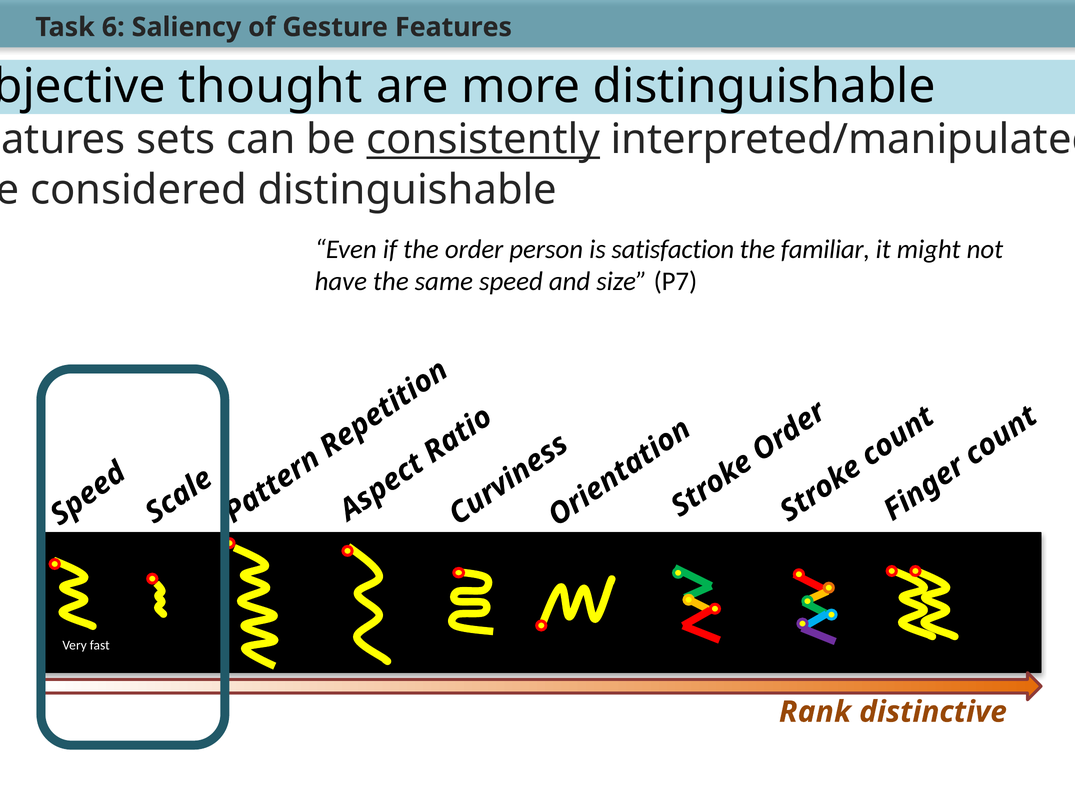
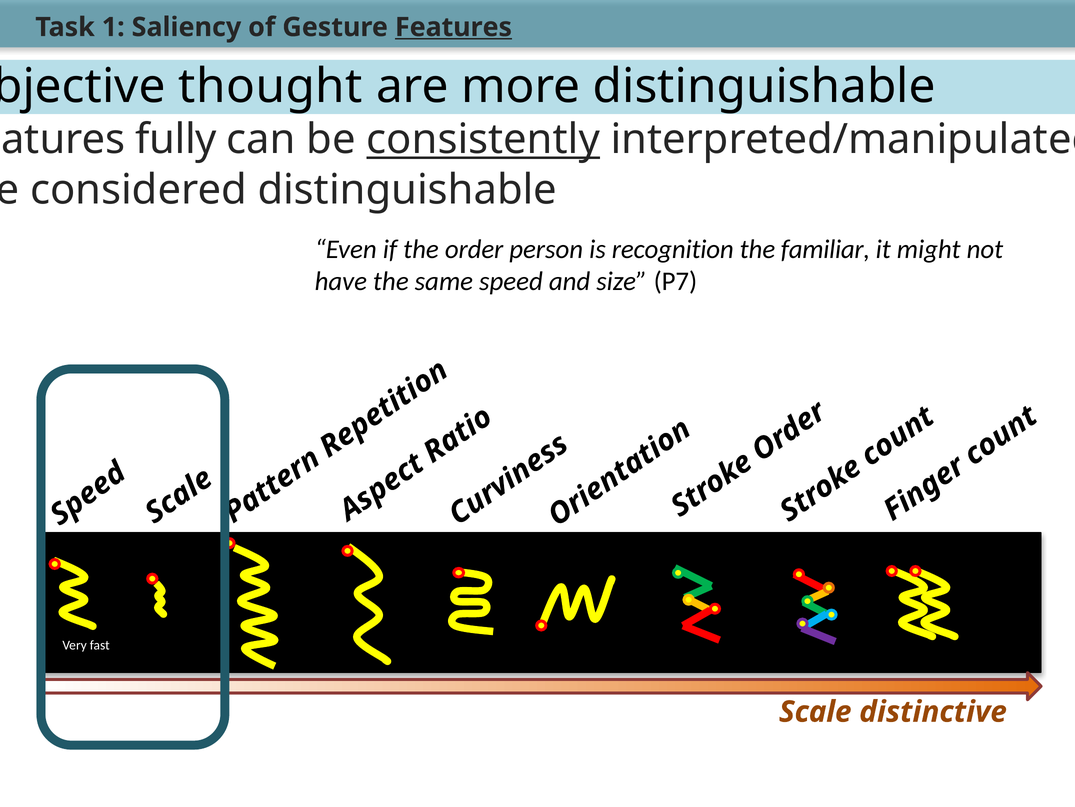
6: 6 -> 1
Features at (453, 27) underline: none -> present
sets: sets -> fully
satisfaction: satisfaction -> recognition
Rank: Rank -> Scale
